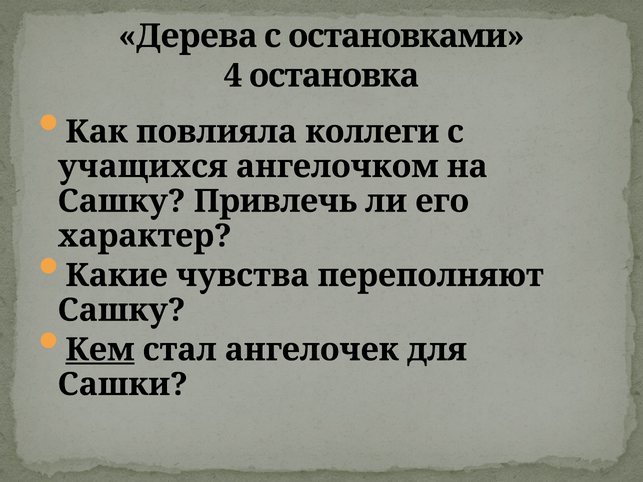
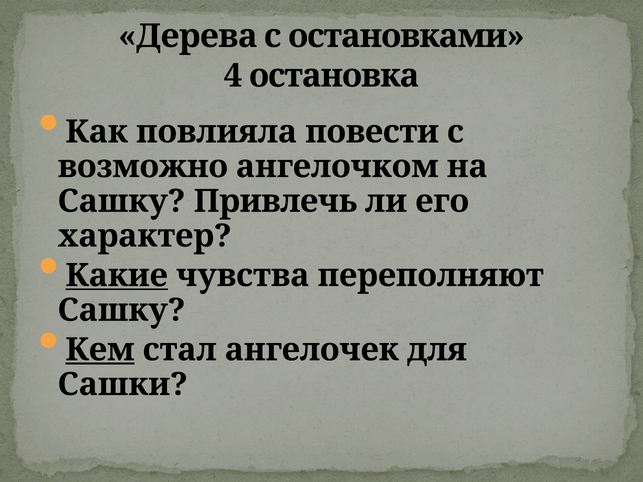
коллеги: коллеги -> повести
учащихся: учащихся -> возможно
Какие underline: none -> present
